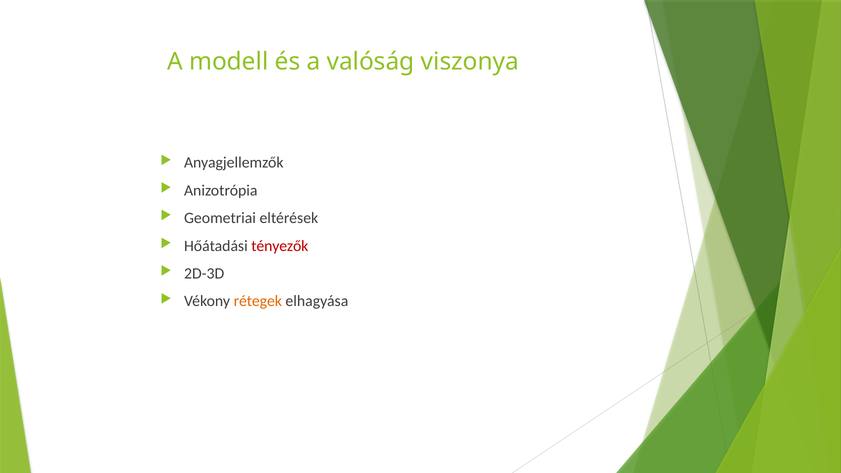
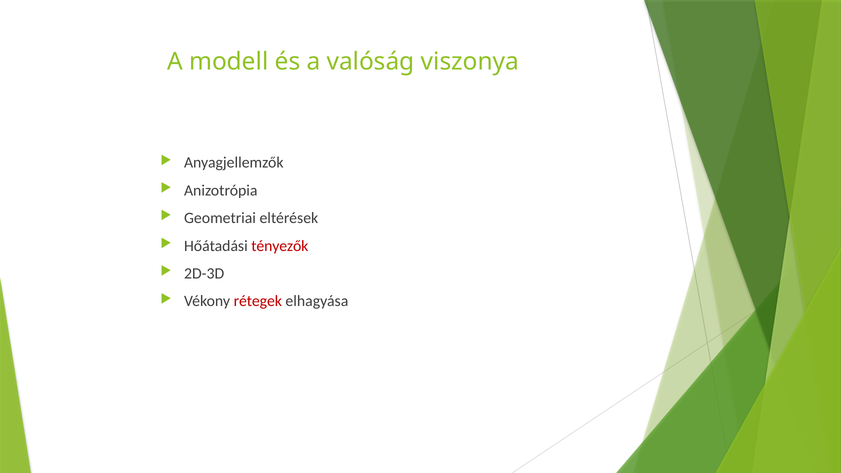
rétegek colour: orange -> red
